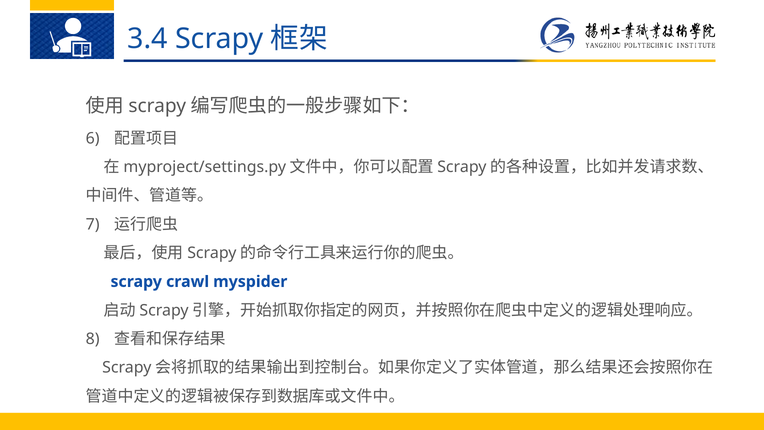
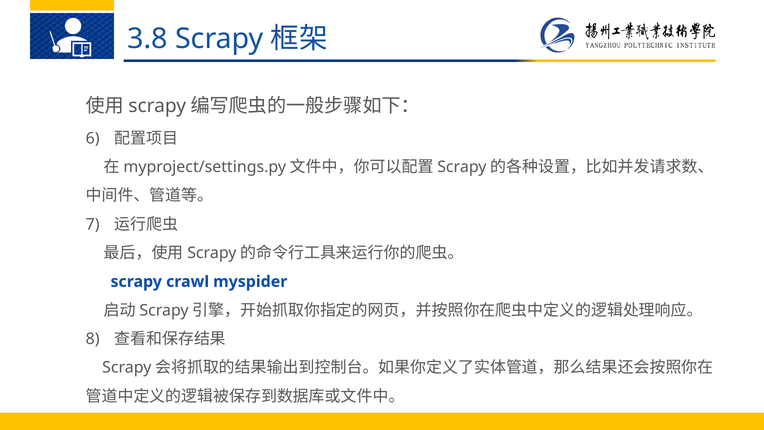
3.4: 3.4 -> 3.8
